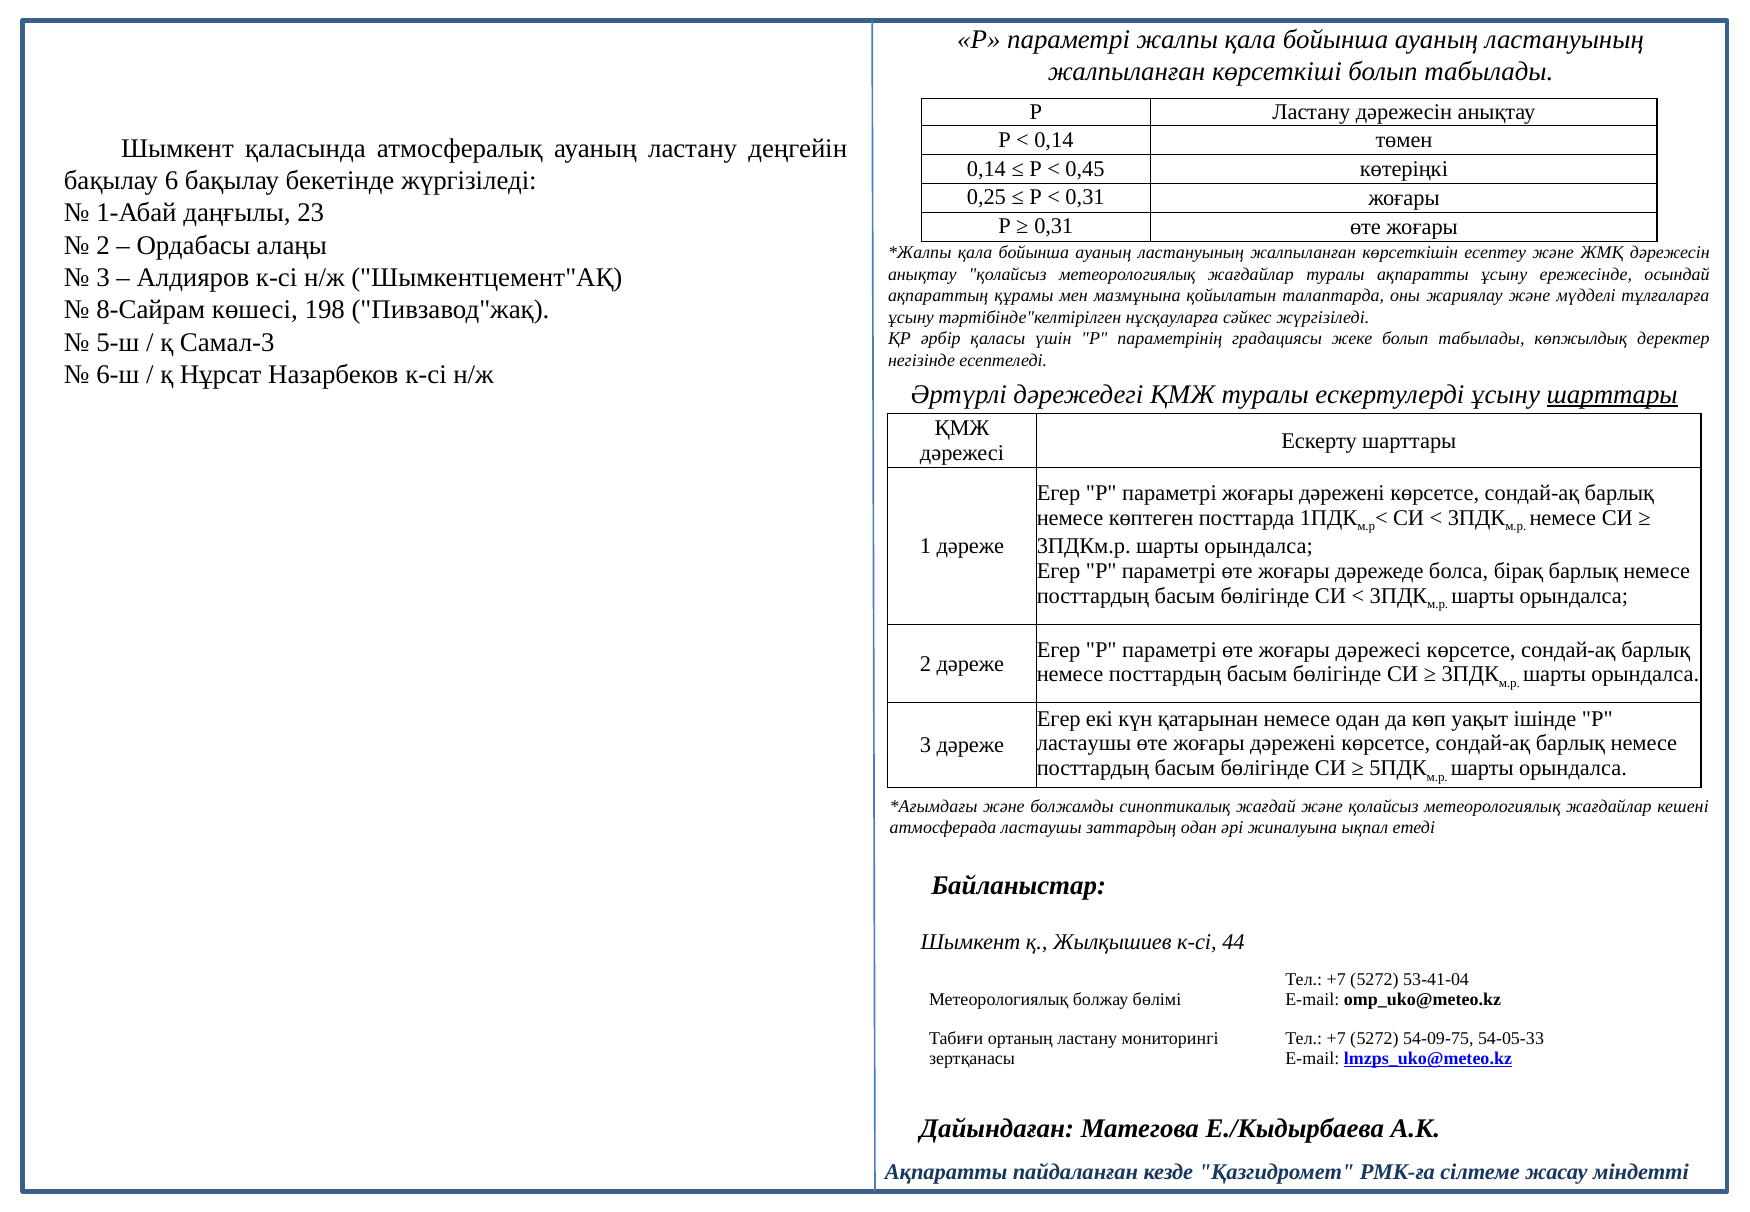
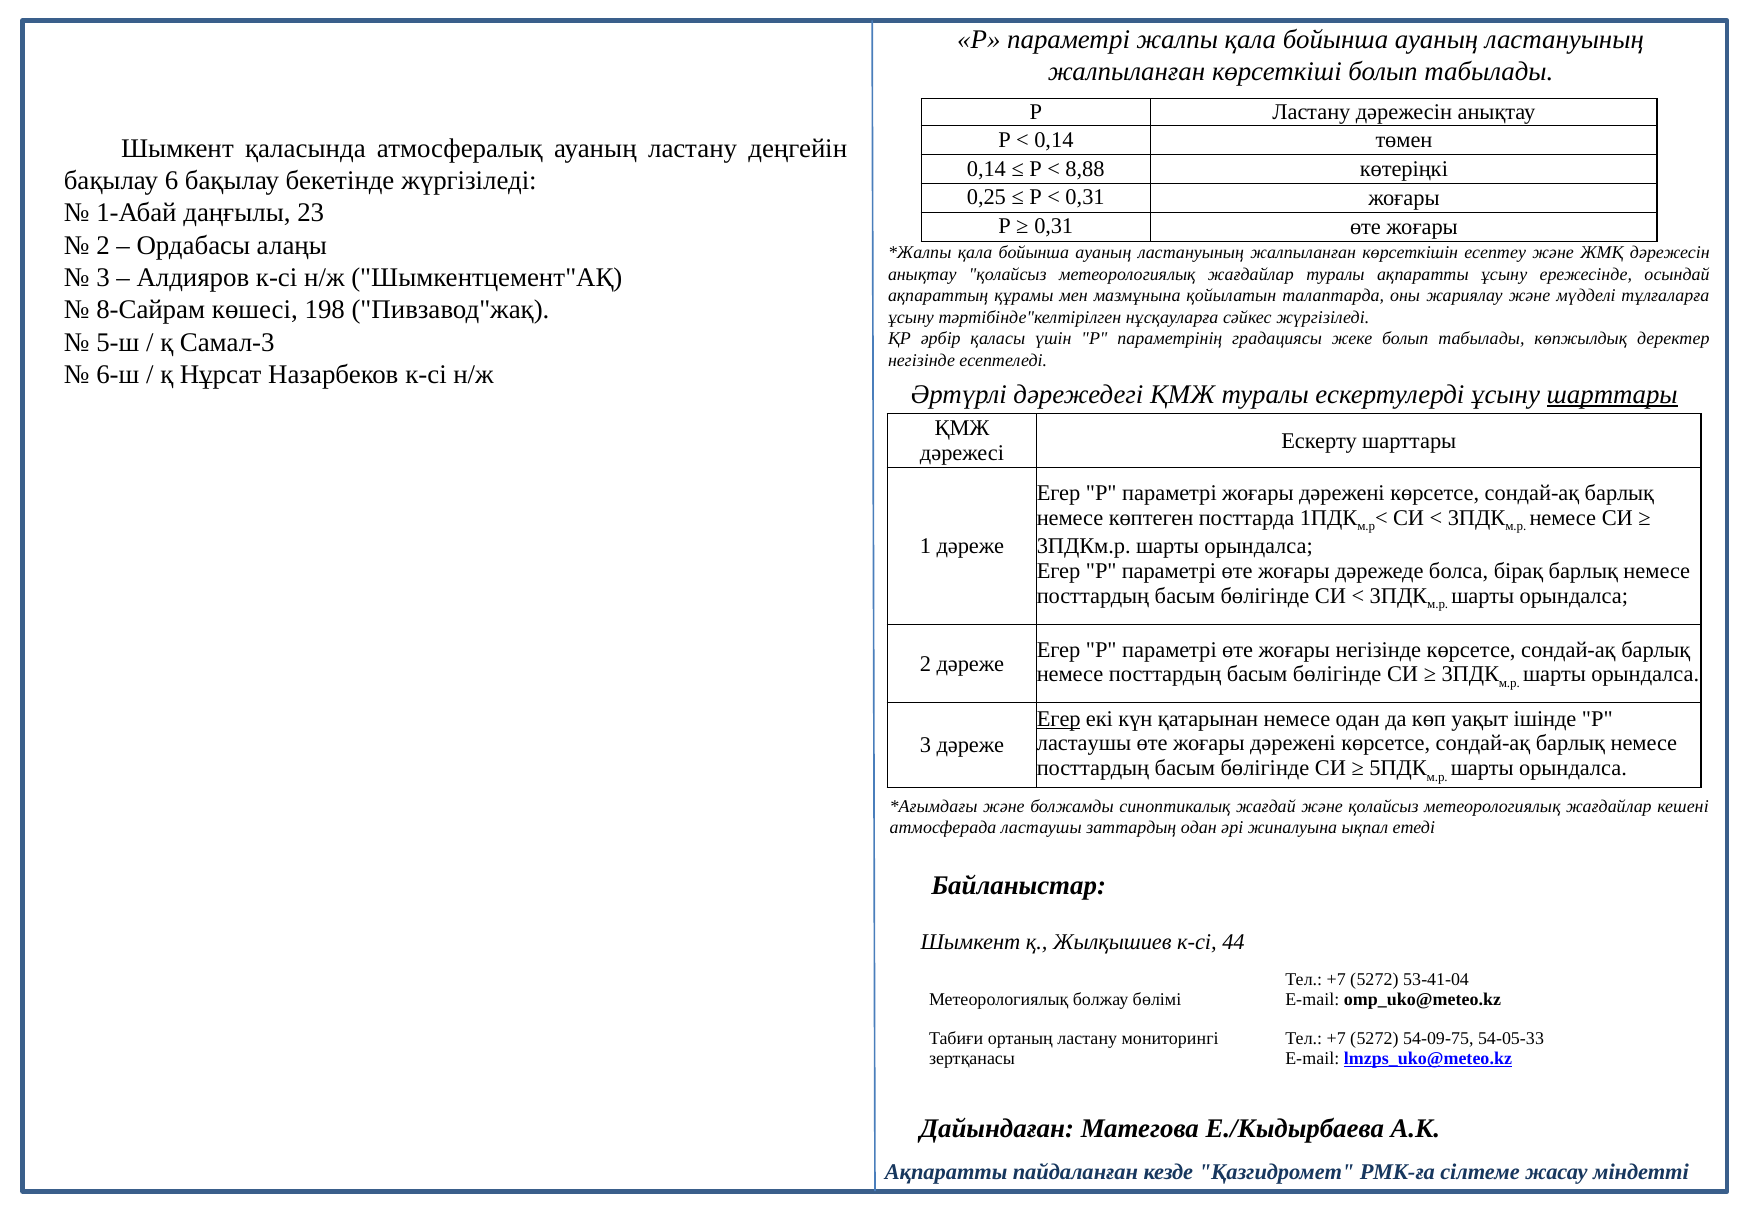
0,45: 0,45 -> 8,88
жоғары дәрежесі: дәрежесі -> негізінде
Егер at (1059, 719) underline: none -> present
